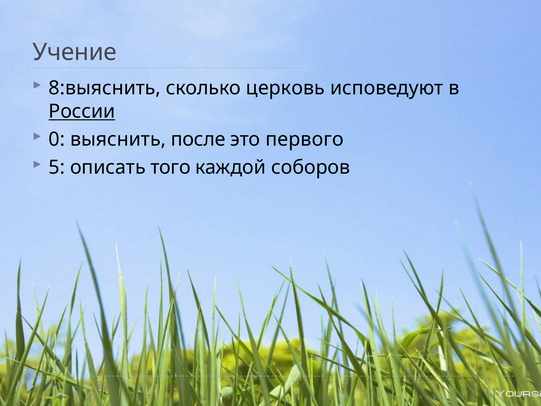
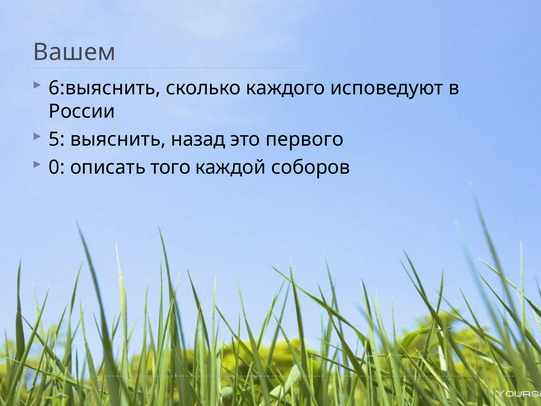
Учение: Учение -> Вашем
8:выяснить: 8:выяснить -> 6:выяснить
церковь: церковь -> каждого
России underline: present -> none
0: 0 -> 5
после: после -> назад
5: 5 -> 0
